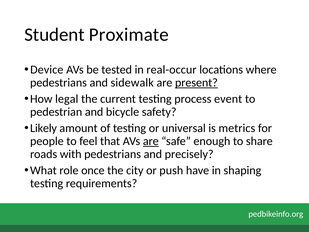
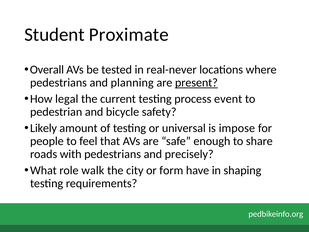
Device: Device -> Overall
real-occur: real-occur -> real-never
sidewalk: sidewalk -> planning
metrics: metrics -> impose
are at (151, 141) underline: present -> none
once: once -> walk
push: push -> form
